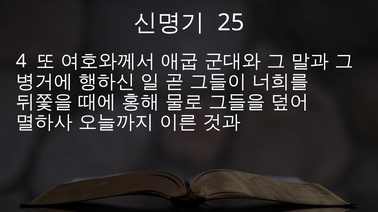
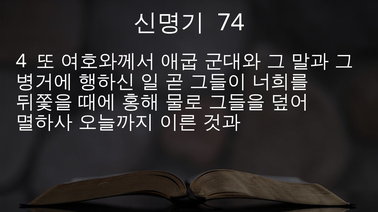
25: 25 -> 74
